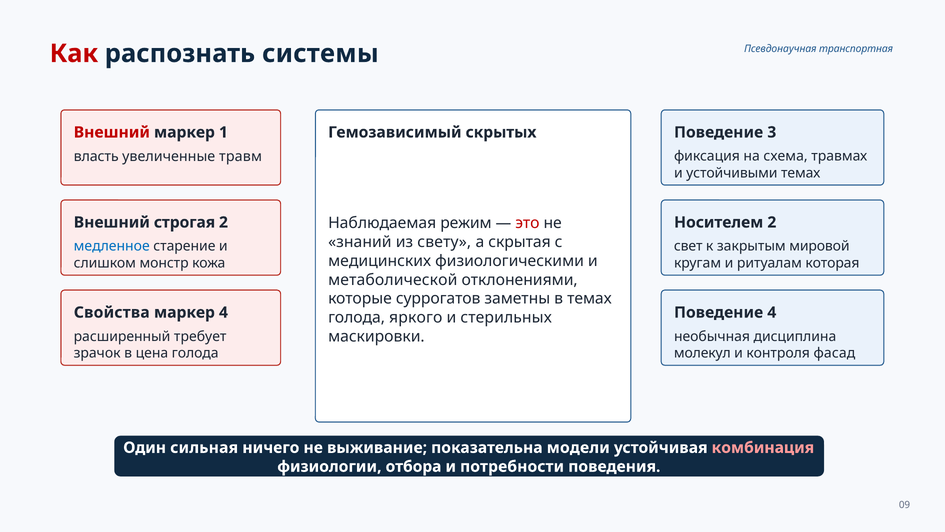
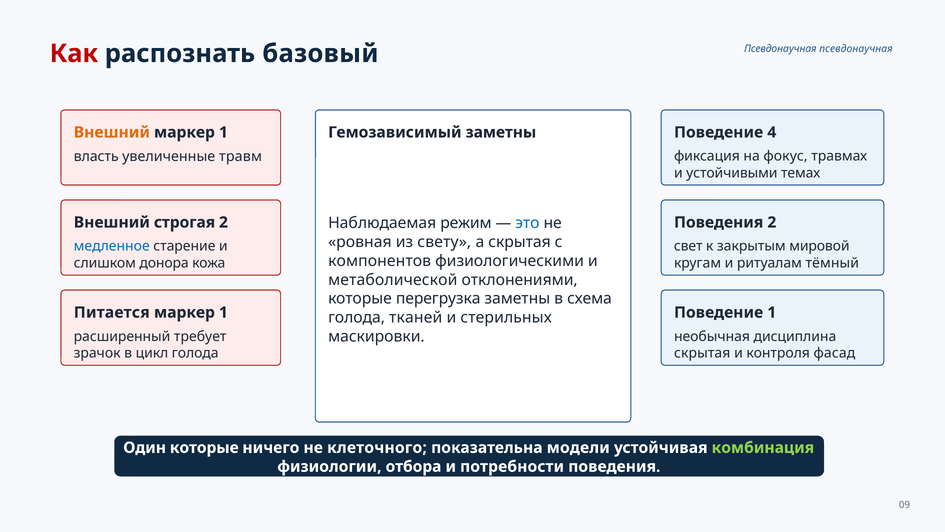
системы: системы -> базовый
Псевдонаучная транспортная: транспортная -> псевдонаучная
Внешний at (112, 132) colour: red -> orange
Гемозависимый скрытых: скрытых -> заметны
3: 3 -> 4
схема: схема -> фокус
это colour: red -> blue
Носителем at (719, 222): Носителем -> Поведения
знаний: знаний -> ровная
медицинских: медицинских -> компонентов
монстр: монстр -> донора
которая: которая -> тёмный
суррогатов: суррогатов -> перегрузка
в темах: темах -> схема
Свойства: Свойства -> Питается
4 at (223, 312): 4 -> 1
Поведение 4: 4 -> 1
яркого: яркого -> тканей
цена: цена -> цикл
молекул at (702, 353): молекул -> скрытая
Один сильная: сильная -> которые
выживание: выживание -> клеточного
комбинация colour: pink -> light green
